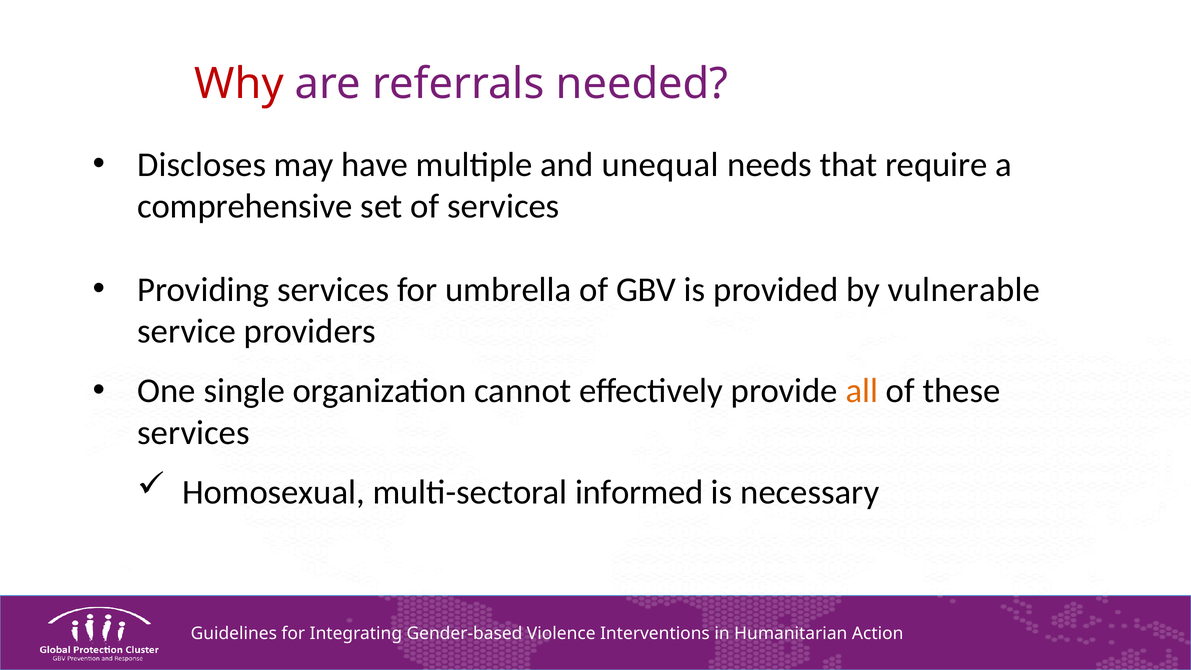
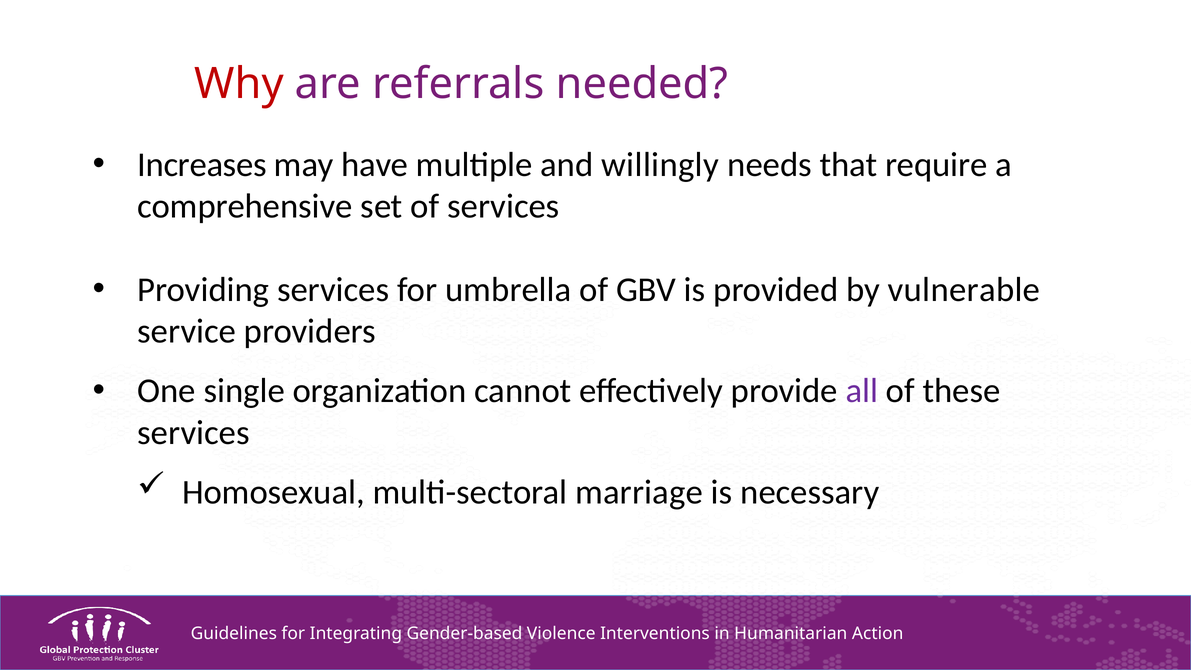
Discloses: Discloses -> Increases
unequal: unequal -> willingly
all colour: orange -> purple
informed: informed -> marriage
